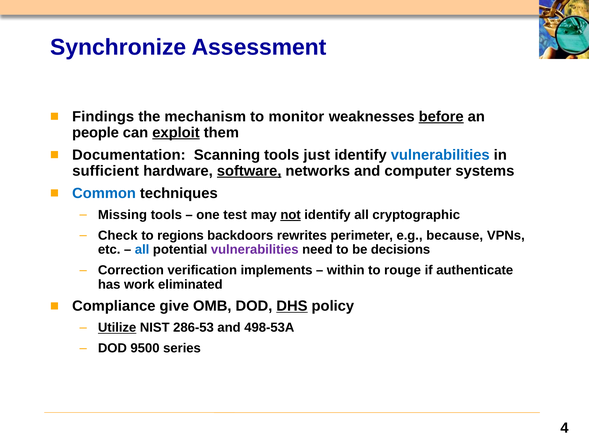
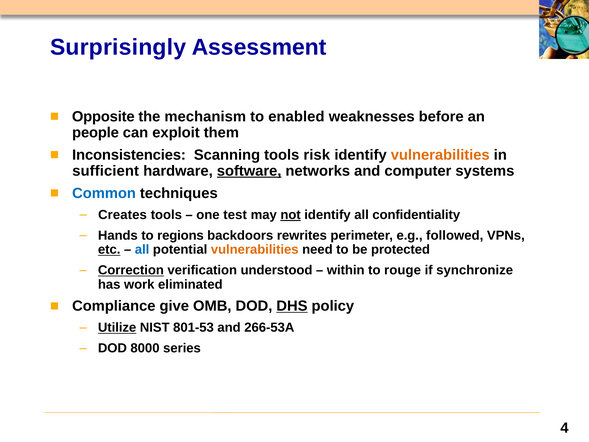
Synchronize: Synchronize -> Surprisingly
Findings: Findings -> Opposite
monitor: monitor -> enabled
before underline: present -> none
exploit underline: present -> none
Documentation: Documentation -> Inconsistencies
just: just -> risk
vulnerabilities at (440, 155) colour: blue -> orange
Missing: Missing -> Creates
cryptographic: cryptographic -> confidentiality
Check: Check -> Hands
because: because -> followed
etc underline: none -> present
vulnerabilities at (255, 250) colour: purple -> orange
decisions: decisions -> protected
Correction underline: none -> present
implements: implements -> understood
authenticate: authenticate -> synchronize
286-53: 286-53 -> 801-53
498-53A: 498-53A -> 266-53A
9500: 9500 -> 8000
